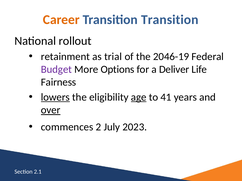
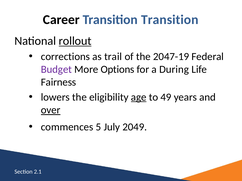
Career colour: orange -> black
rollout underline: none -> present
retainment: retainment -> corrections
trial: trial -> trail
2046-19: 2046-19 -> 2047-19
Deliver: Deliver -> During
lowers underline: present -> none
41: 41 -> 49
2: 2 -> 5
2023: 2023 -> 2049
